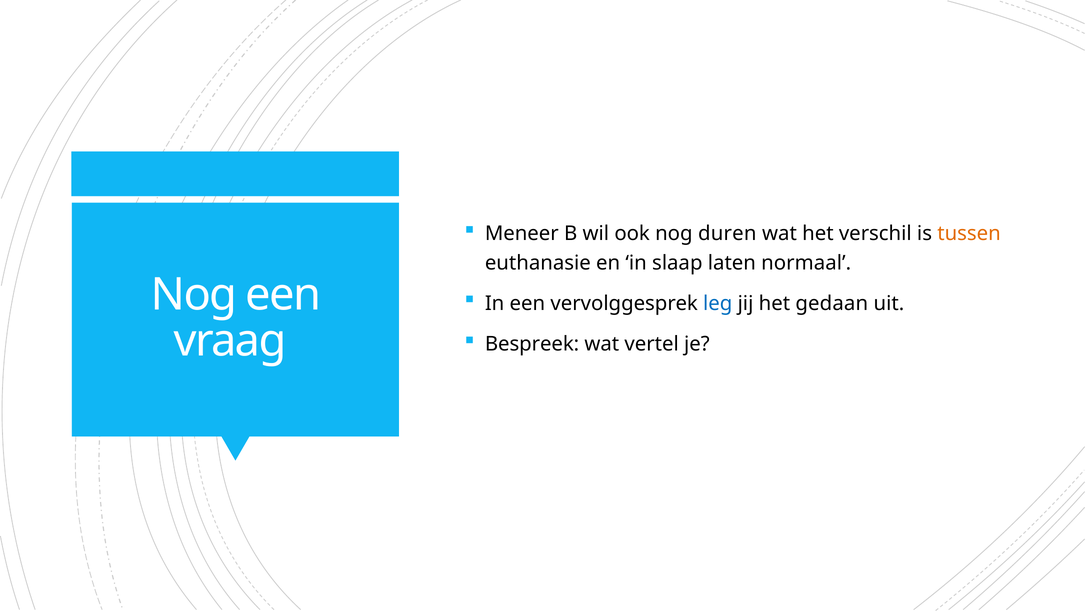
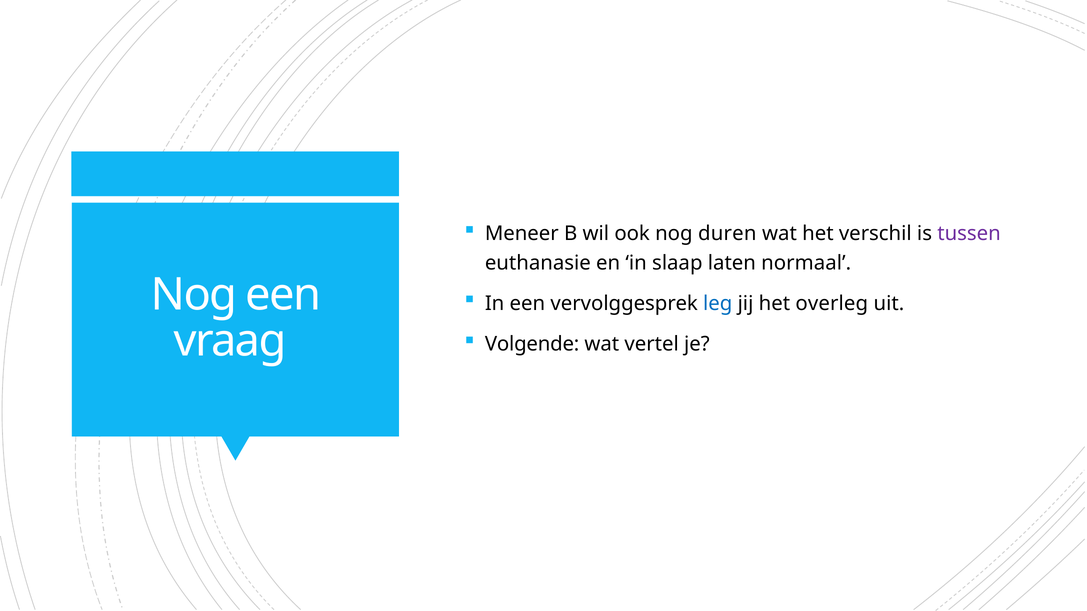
tussen colour: orange -> purple
gedaan: gedaan -> overleg
Bespreek: Bespreek -> Volgende
